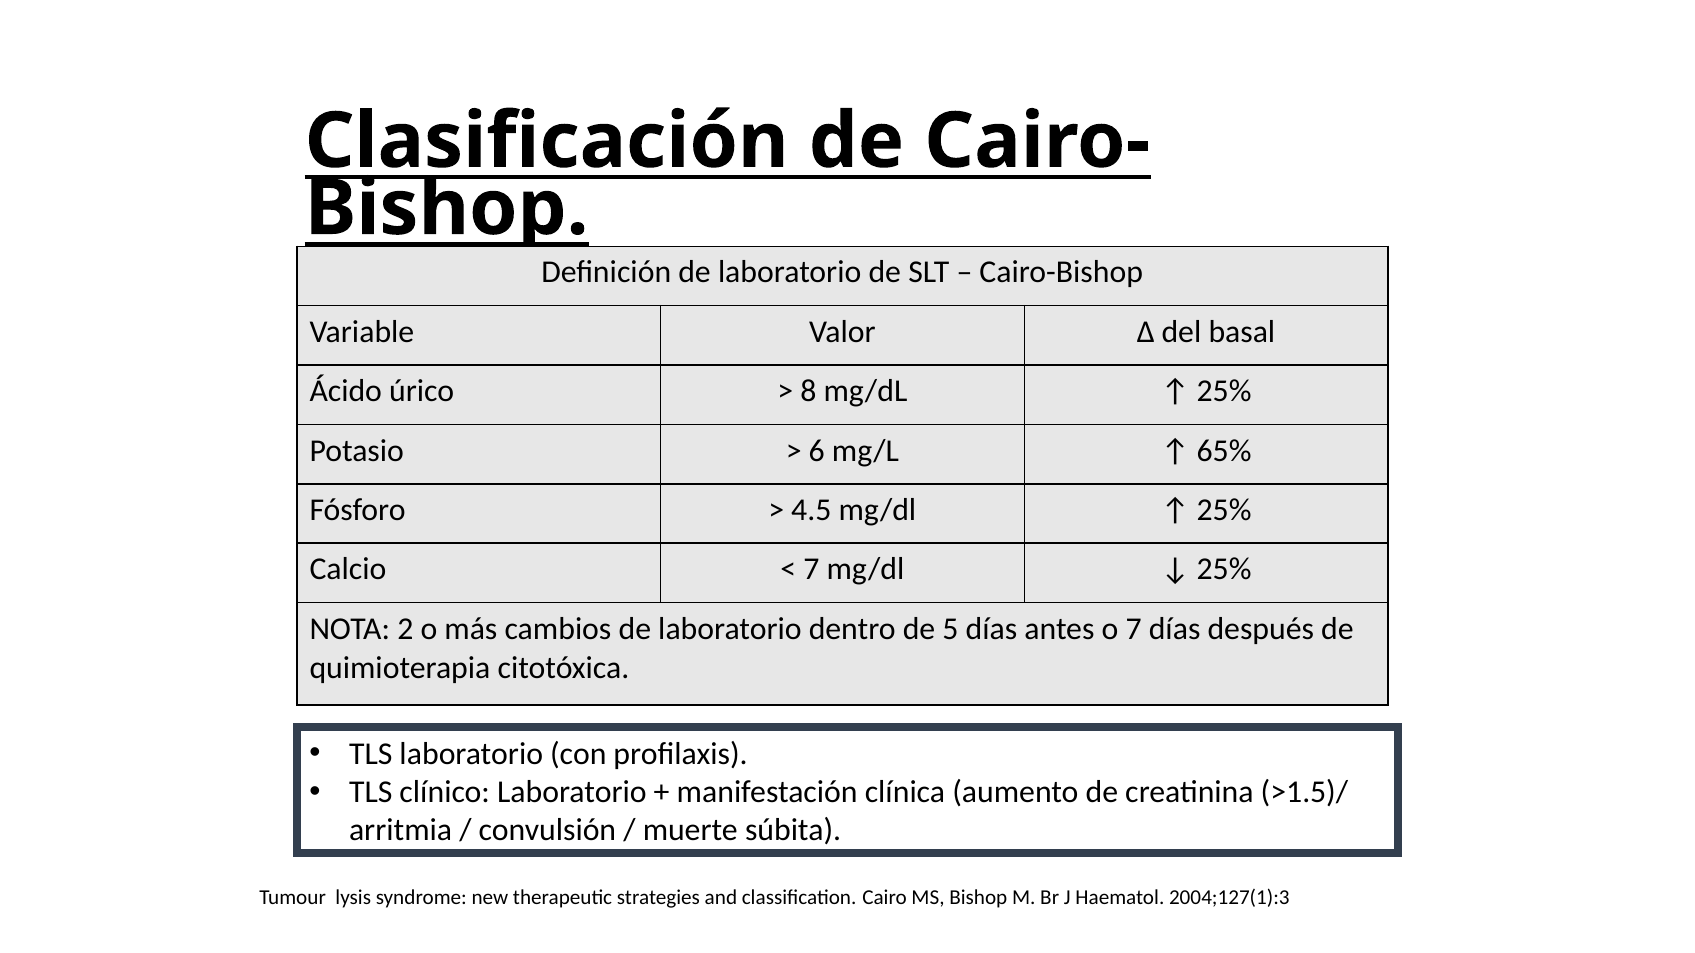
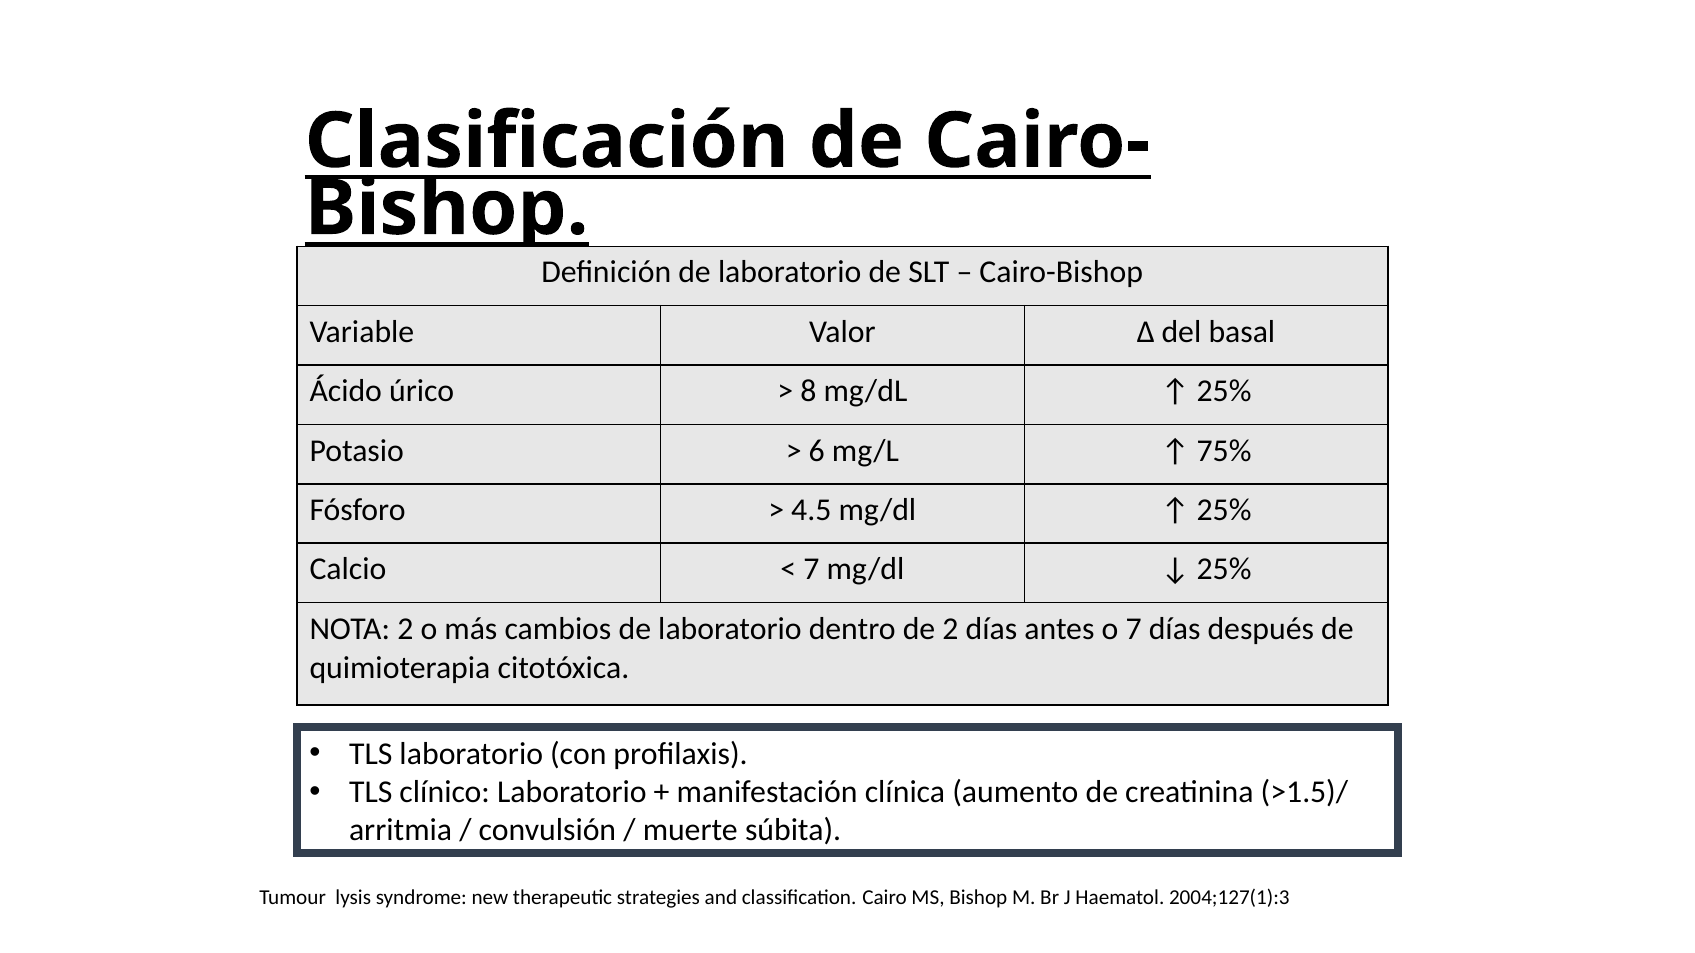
65%: 65% -> 75%
de 5: 5 -> 2
